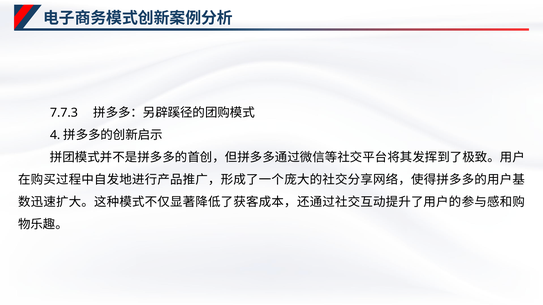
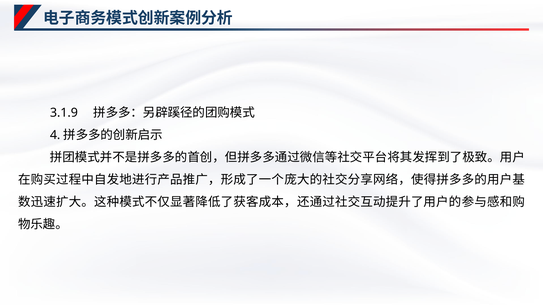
7.7.3: 7.7.3 -> 3.1.9
